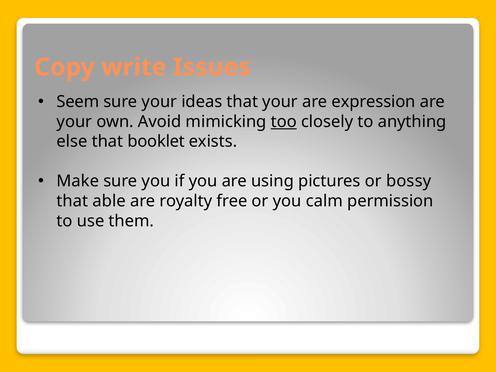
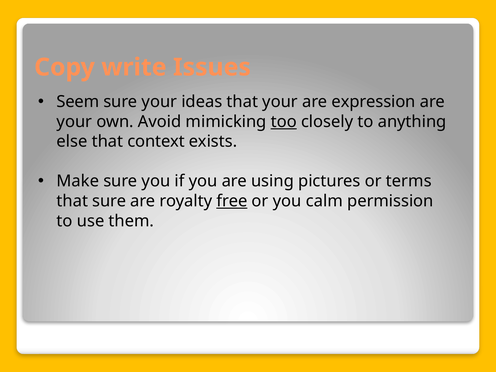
booklet: booklet -> context
bossy: bossy -> terms
that able: able -> sure
free underline: none -> present
